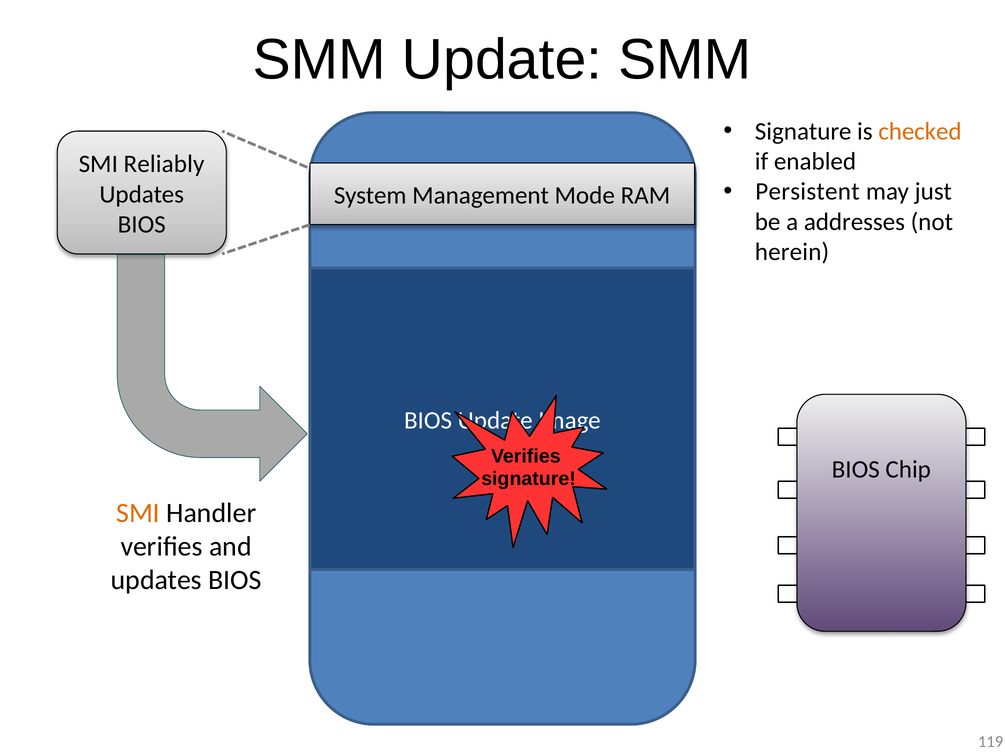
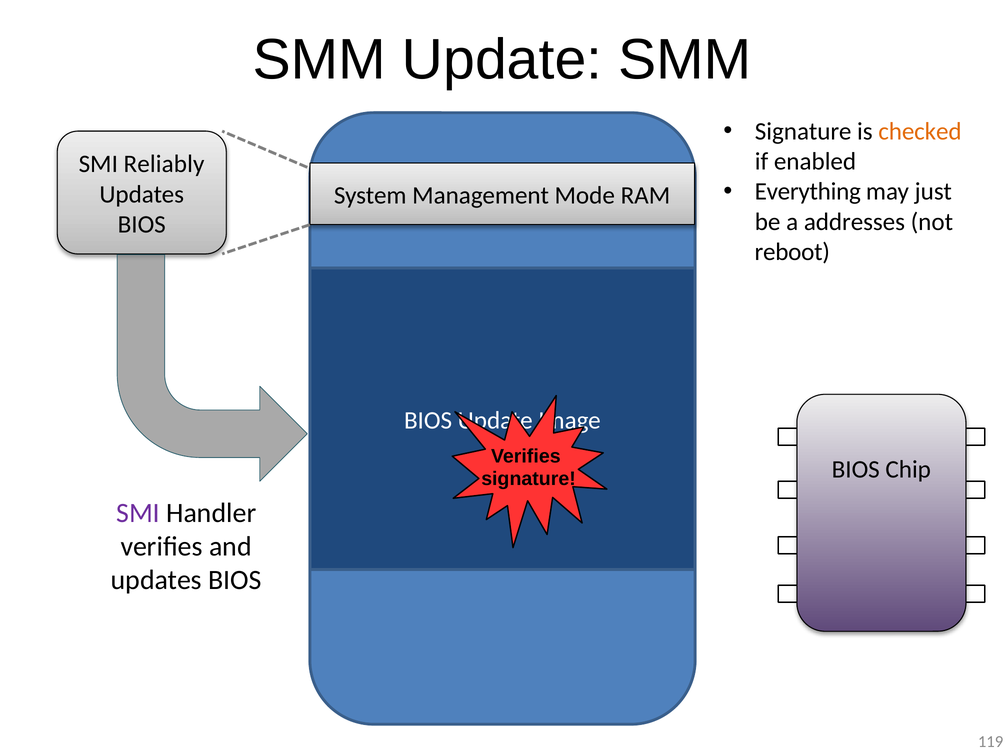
Persistent: Persistent -> Everything
herein: herein -> reboot
SMI at (138, 513) colour: orange -> purple
